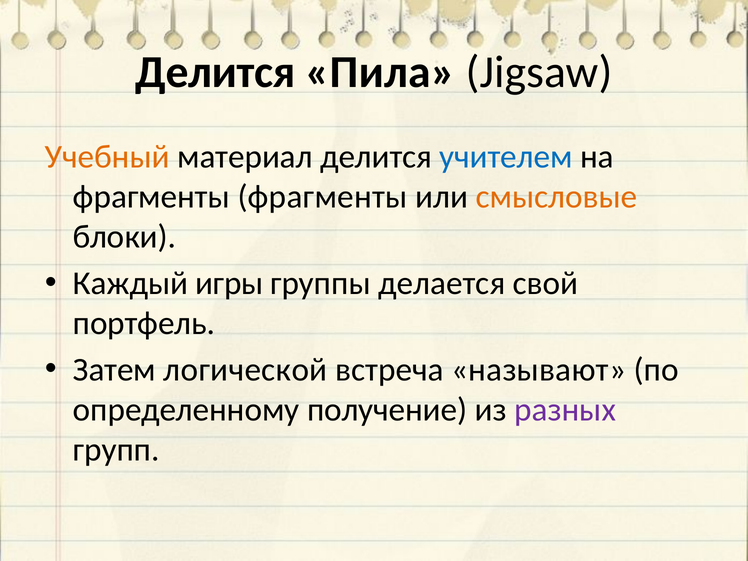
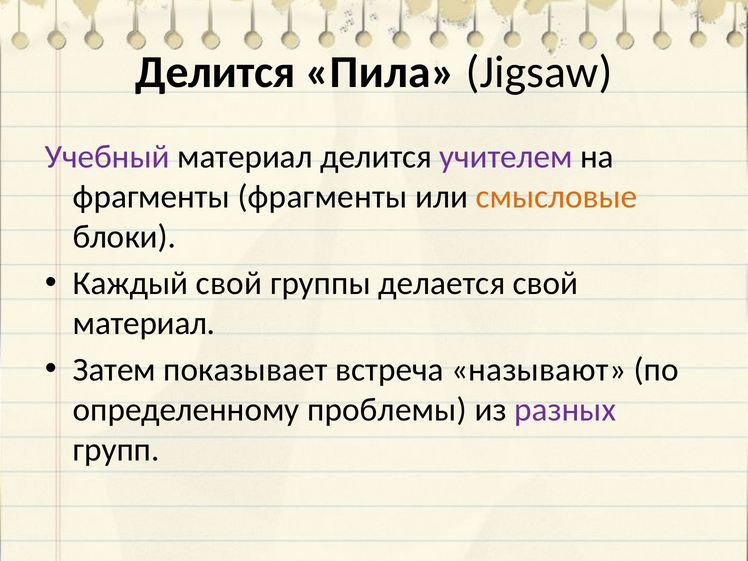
Учебный colour: orange -> purple
учителем colour: blue -> purple
Каждый игры: игры -> свой
портфель at (144, 323): портфель -> материал
логической: логической -> показывает
получение: получение -> проблемы
